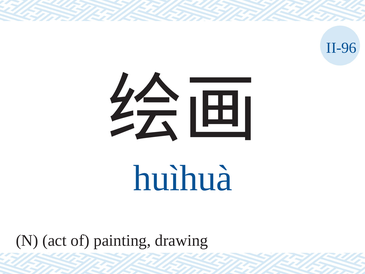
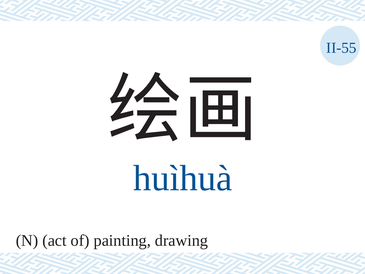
II-96: II-96 -> II-55
